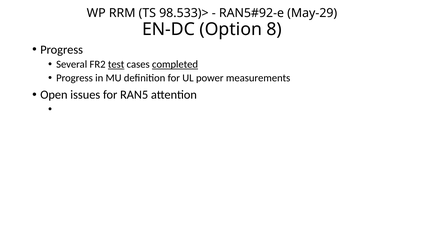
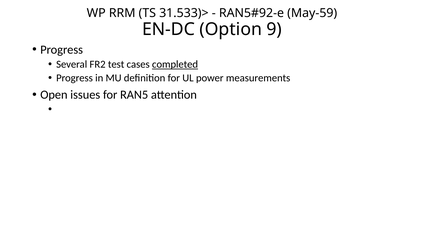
98.533)>: 98.533)> -> 31.533)>
May-29: May-29 -> May-59
8: 8 -> 9
test underline: present -> none
